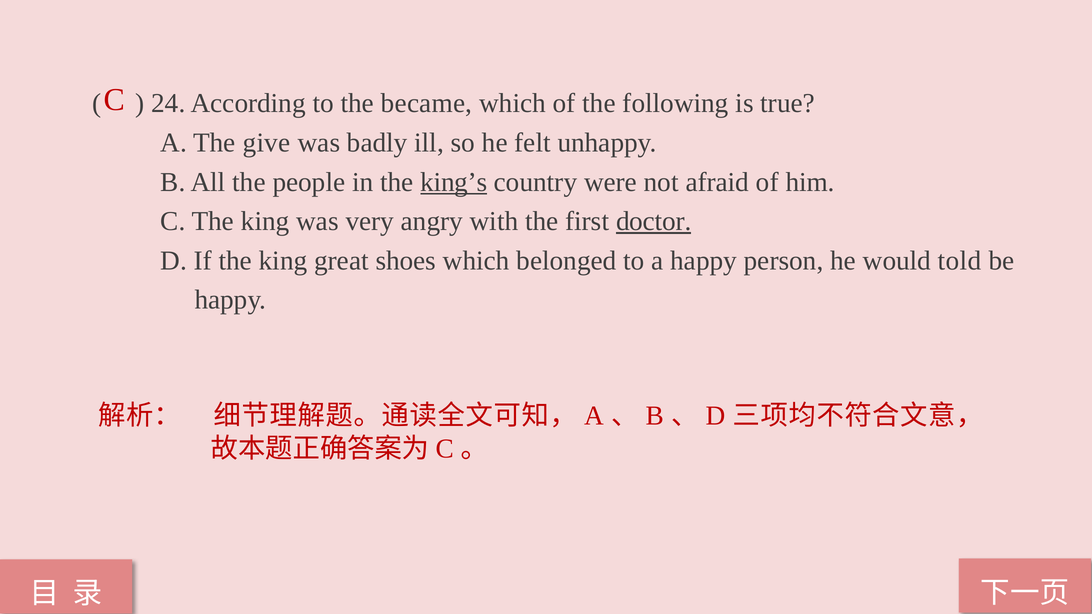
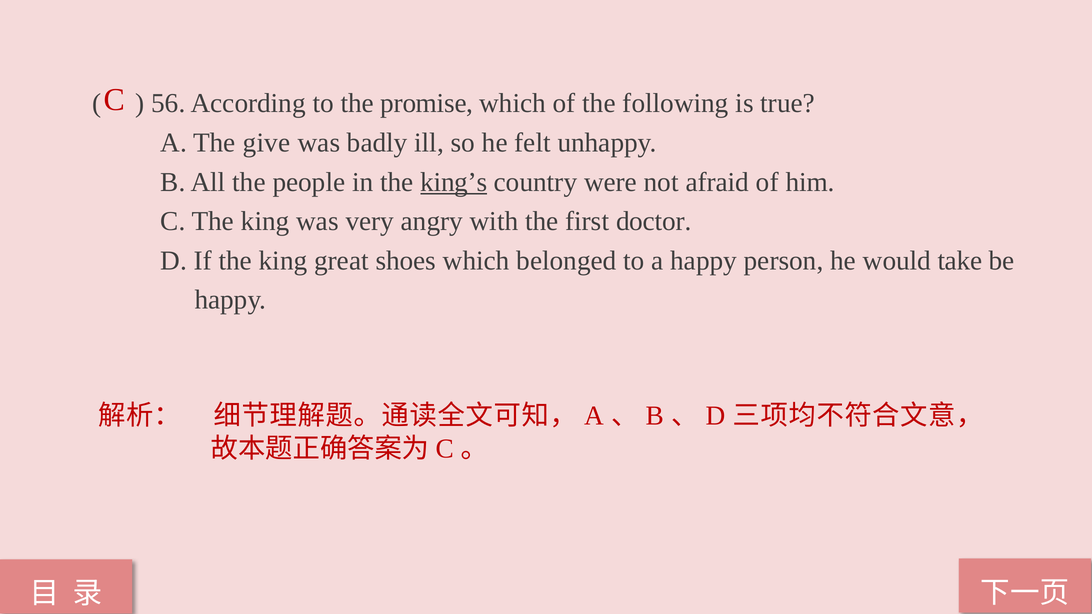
24: 24 -> 56
became: became -> promise
doctor underline: present -> none
told: told -> take
